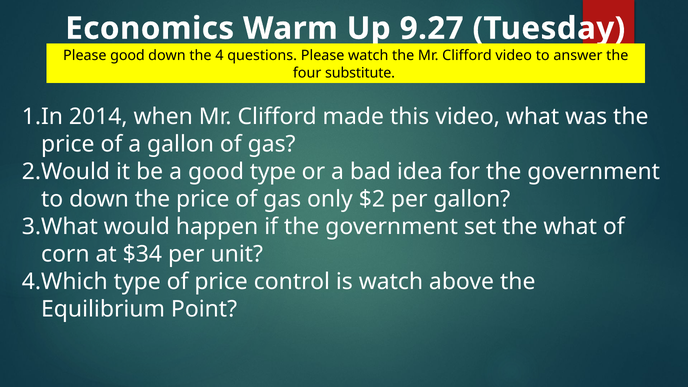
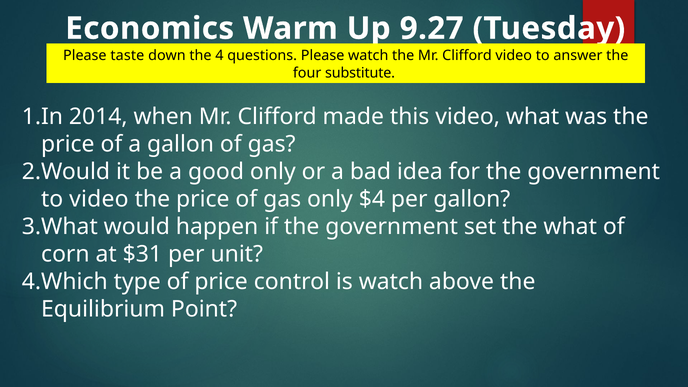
Please good: good -> taste
good type: type -> only
to down: down -> video
$2: $2 -> $4
$34: $34 -> $31
